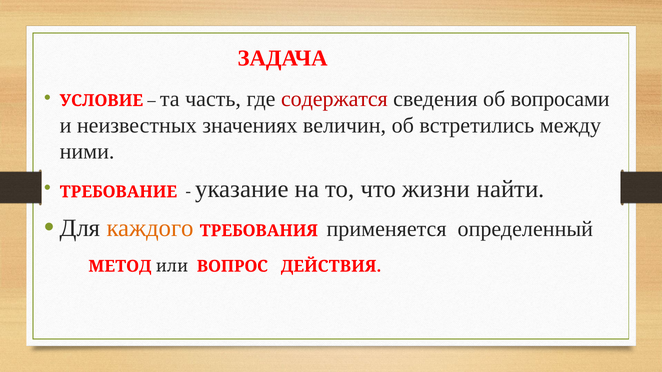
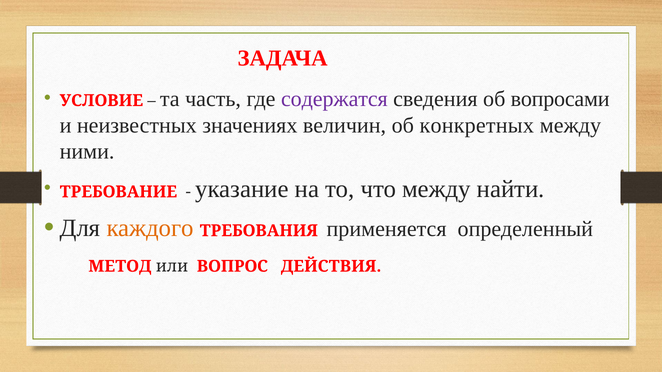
содержатся colour: red -> purple
встретились: встретились -> конкретных
что жизни: жизни -> между
